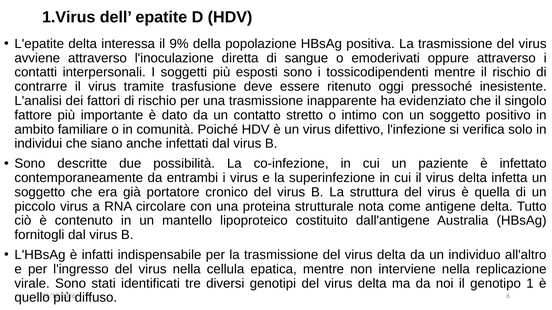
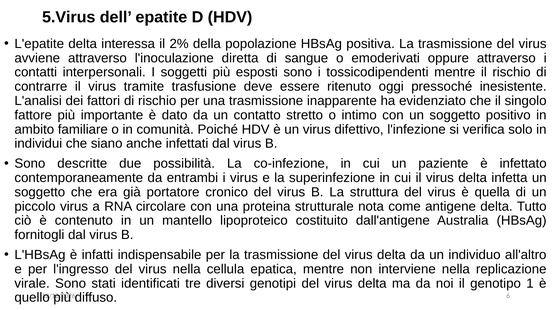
1.Virus: 1.Virus -> 5.Virus
9%: 9% -> 2%
